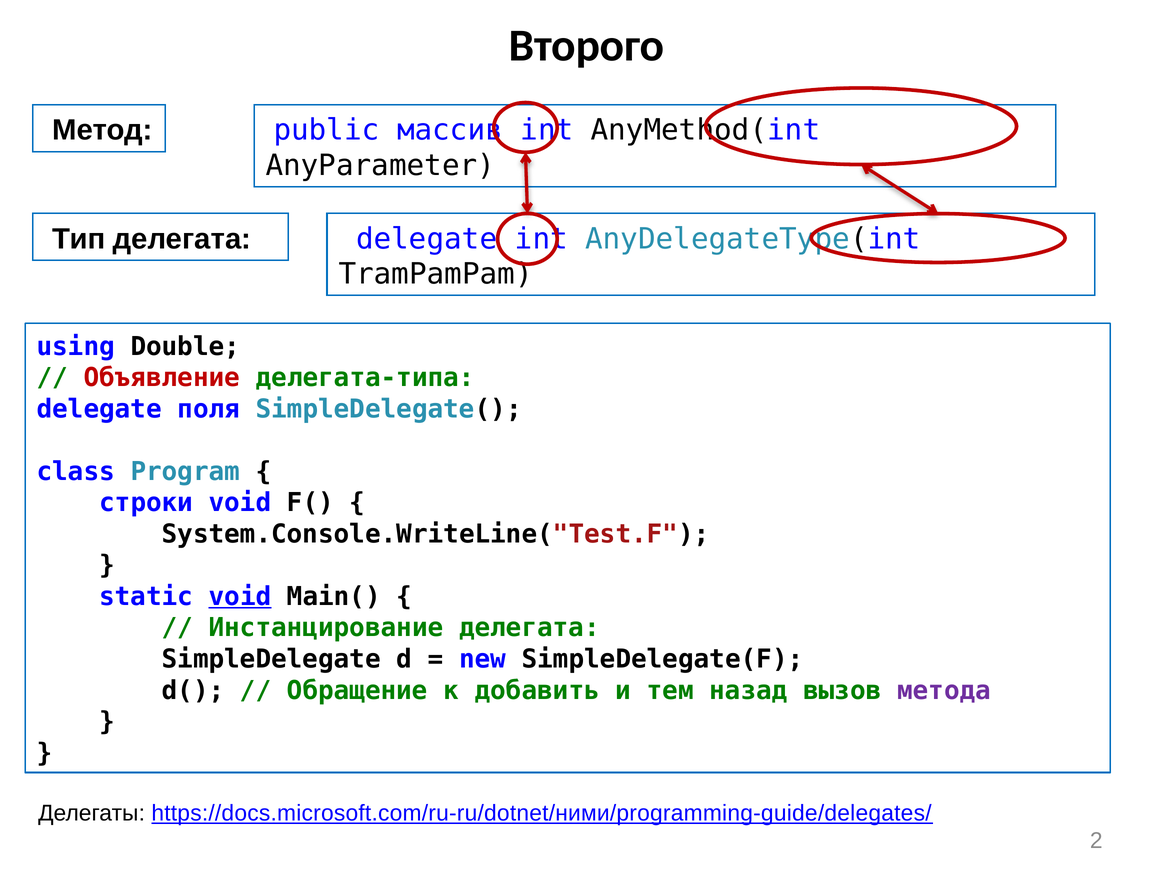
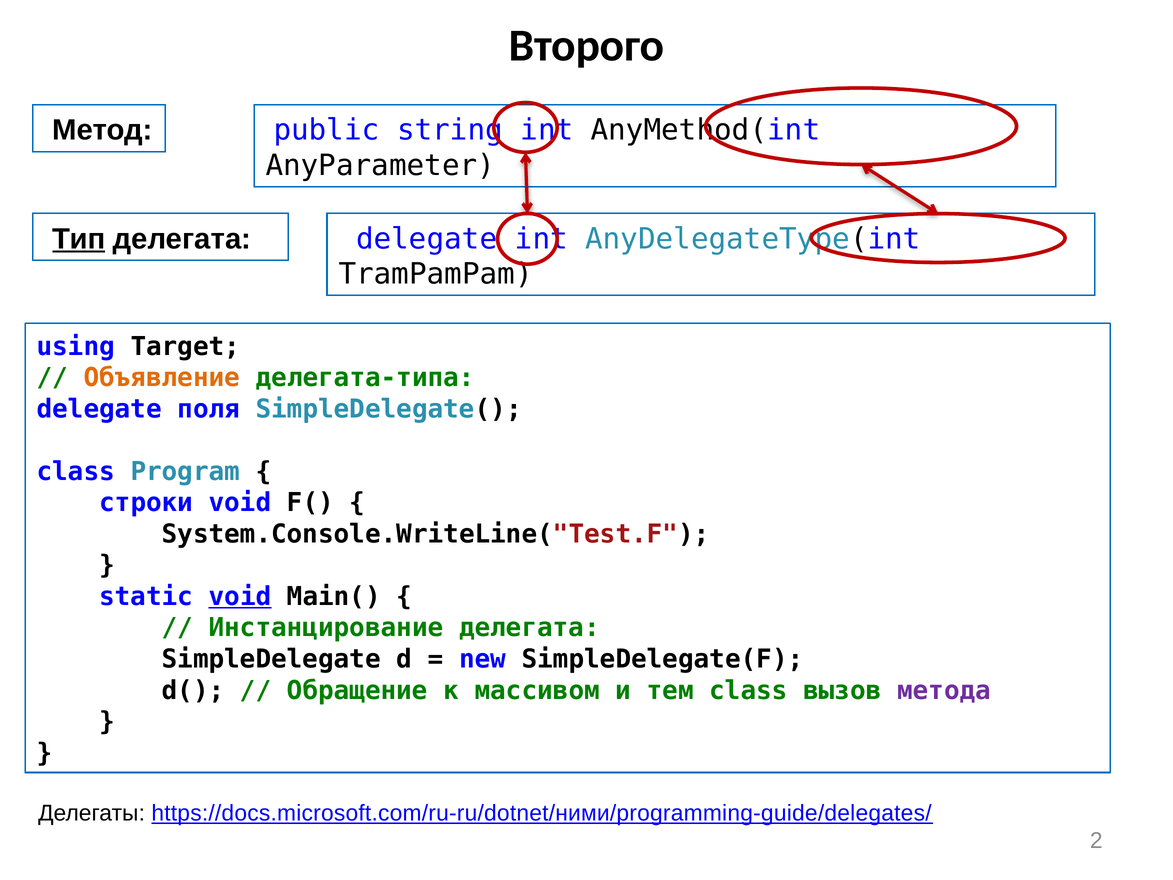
массив: массив -> string
Тип underline: none -> present
Double: Double -> Target
Объявление colour: red -> orange
добавить: добавить -> массивом
тем назад: назад -> class
